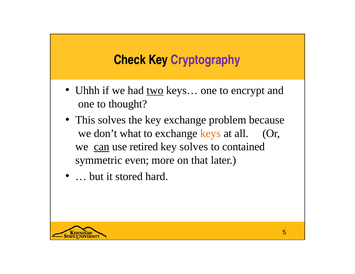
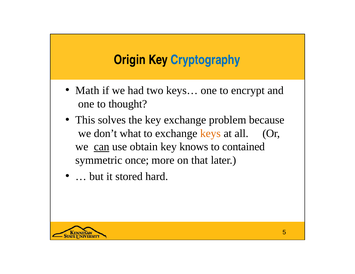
Check: Check -> Origin
Cryptography colour: purple -> blue
Uhhh: Uhhh -> Math
two underline: present -> none
retired: retired -> obtain
key solves: solves -> knows
even: even -> once
